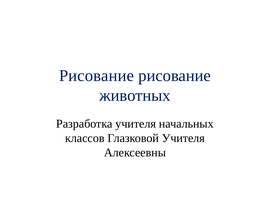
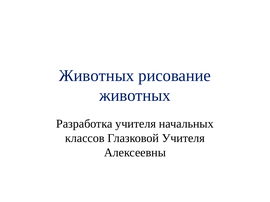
Рисование at (96, 76): Рисование -> Животных
